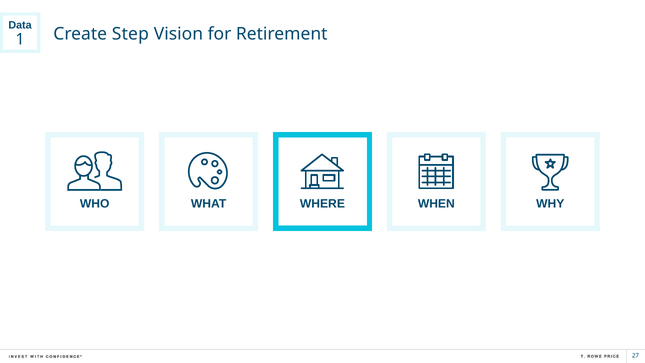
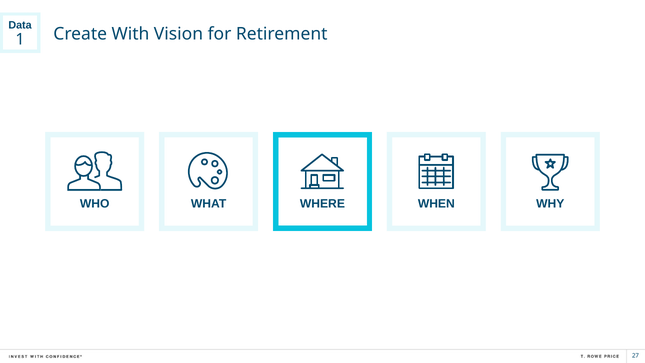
Step: Step -> With
